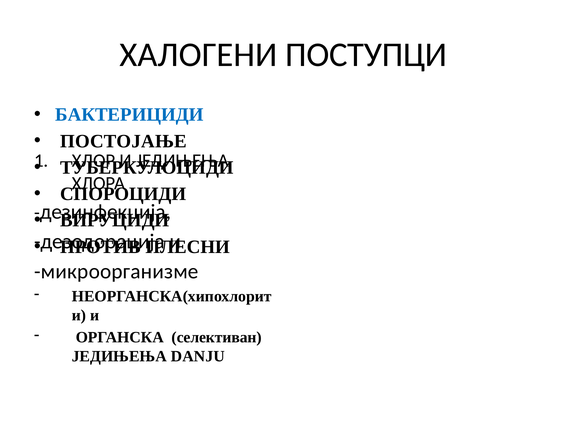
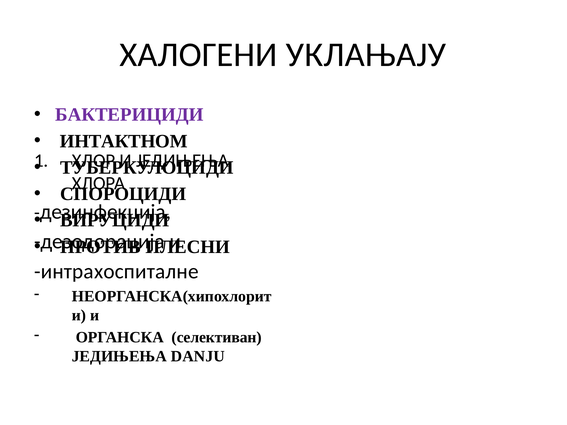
ПОСТУПЦИ: ПОСТУПЦИ -> УКЛАЊАЈУ
БАКТЕРИЦИДИ colour: blue -> purple
ПОСТОЈАЊЕ: ПОСТОЈАЊЕ -> ИНТАКТНОМ
микроорганизме: микроорганизме -> интрахоспиталне
